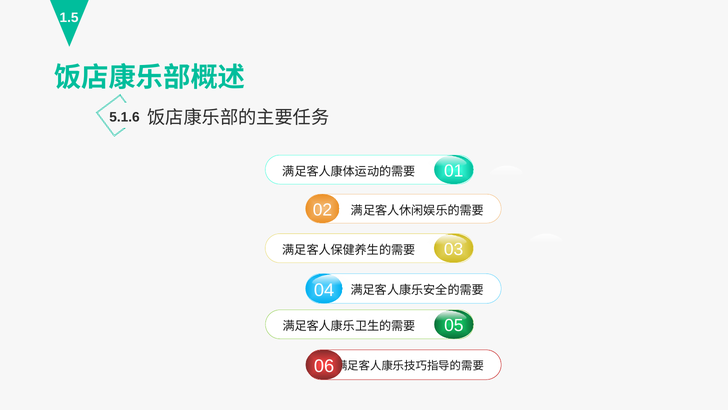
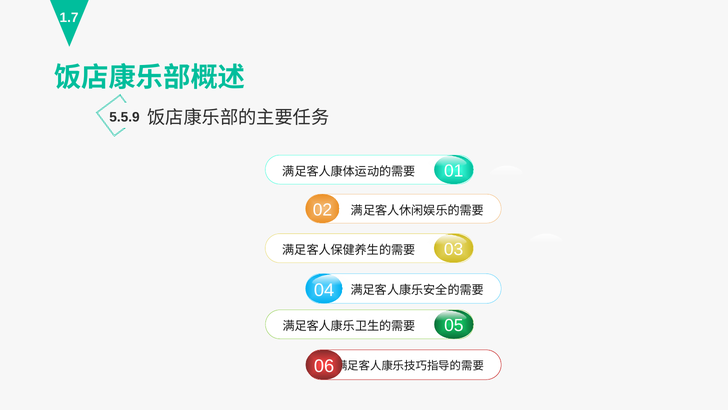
1.5: 1.5 -> 1.7
5.1.6: 5.1.6 -> 5.5.9
